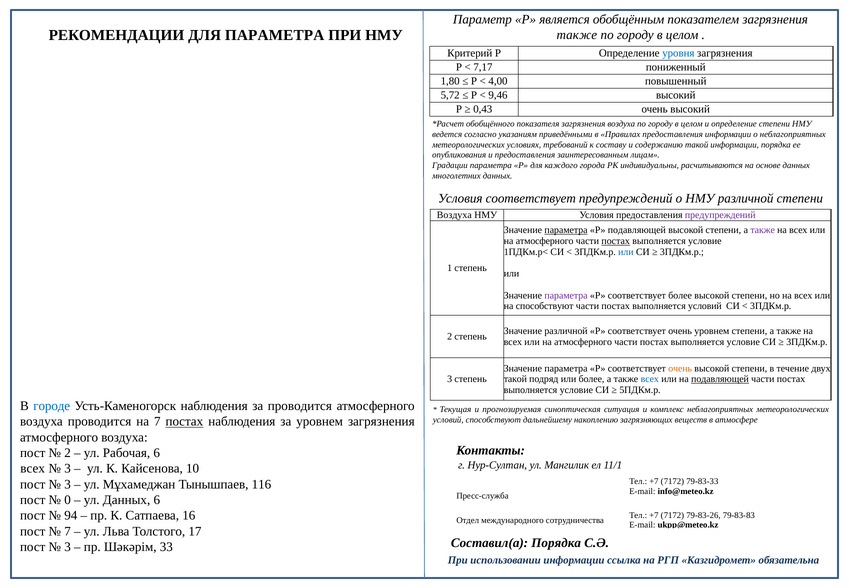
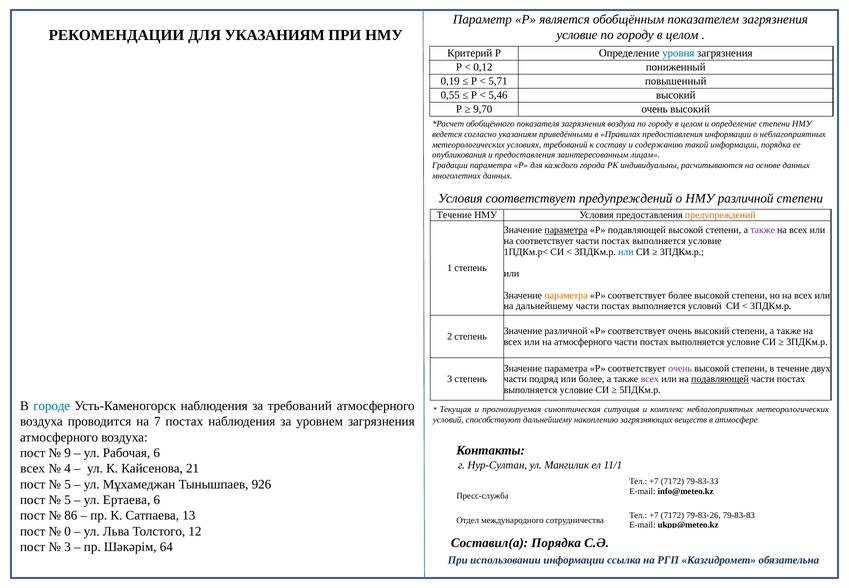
ДЛЯ ПАРАМЕТРА: ПАРАМЕТРА -> УКАЗАНИЯМ
также at (577, 35): также -> условие
7,17: 7,17 -> 0,12
1,80: 1,80 -> 0,19
4,00: 4,00 -> 5,71
5,72: 5,72 -> 0,55
9,46: 9,46 -> 5,46
0,43: 0,43 -> 9,70
Воздуха at (454, 215): Воздуха -> Течение
предупреждений at (720, 215) colour: purple -> orange
атмосферного at (545, 241): атмосферного -> соответствует
постах at (616, 241) underline: present -> none
параметра at (566, 295) colour: purple -> orange
на способствуют: способствуют -> дальнейшему
соответствует очень уровнем: уровнем -> высокий
очень at (680, 368) colour: orange -> purple
такой at (515, 379): такой -> части
всех at (650, 379) colour: blue -> purple
за проводится: проводится -> требований
постах at (184, 421) underline: present -> none
2 at (68, 453): 2 -> 9
3 at (68, 468): 3 -> 4
10: 10 -> 21
3 at (68, 484): 3 -> 5
116: 116 -> 926
0 at (68, 500): 0 -> 5
ул Данных: Данных -> Ертаева
94: 94 -> 86
16: 16 -> 13
7 at (68, 531): 7 -> 0
17: 17 -> 12
33: 33 -> 64
